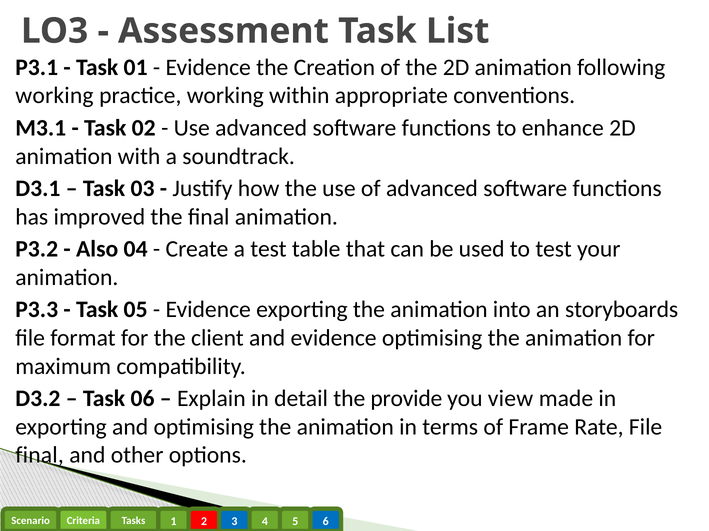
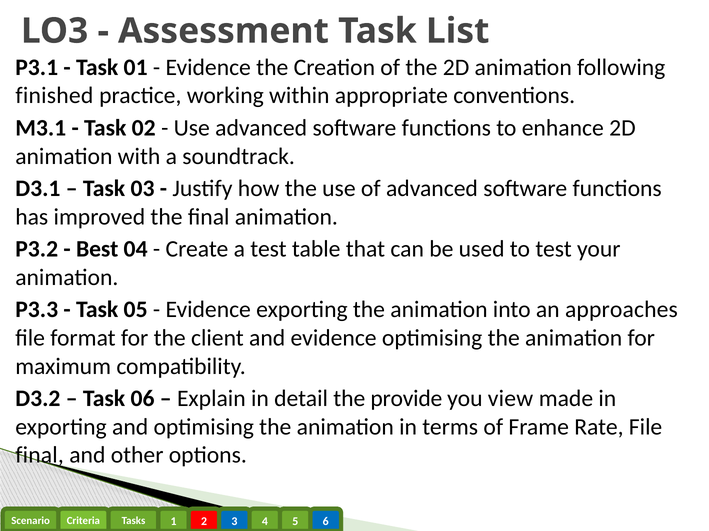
working at (54, 96): working -> finished
Also: Also -> Best
storyboards: storyboards -> approaches
